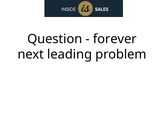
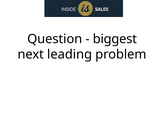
forever: forever -> biggest
